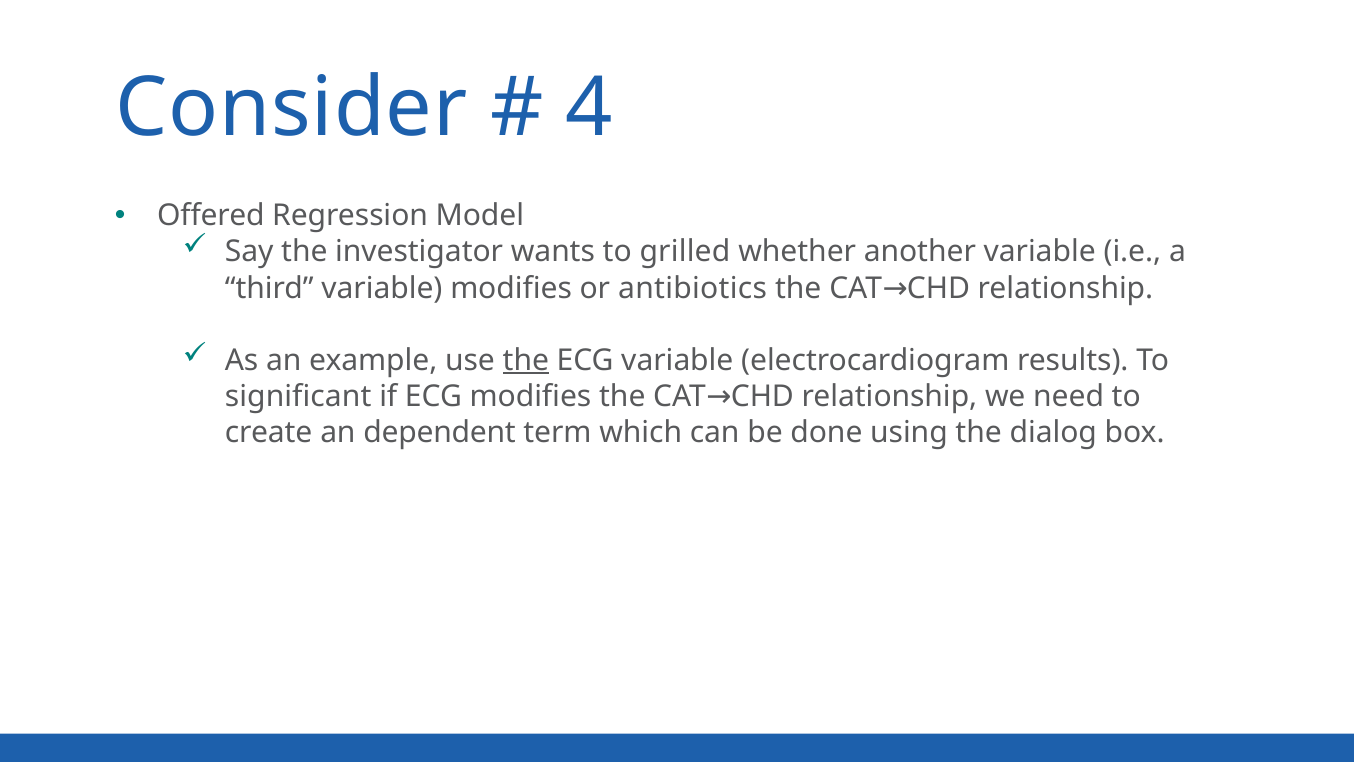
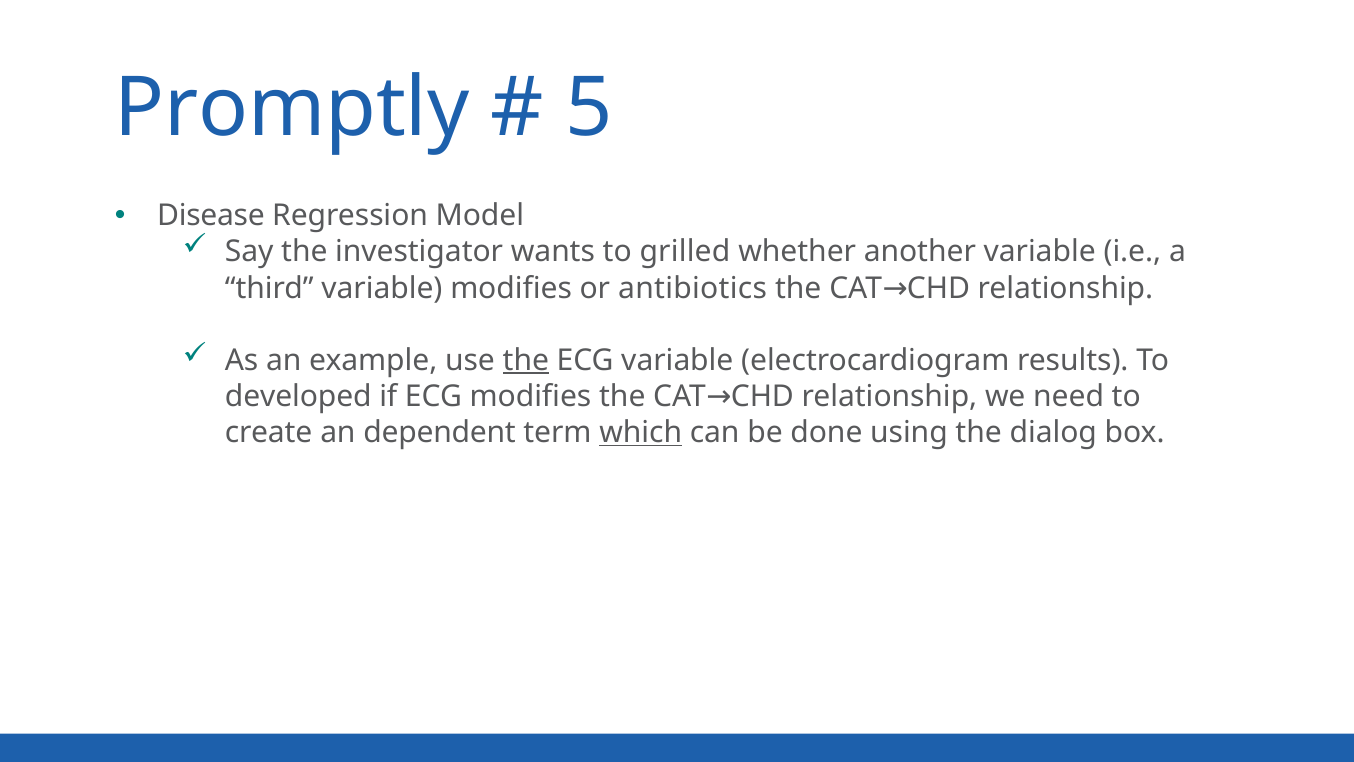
Consider: Consider -> Promptly
4: 4 -> 5
Offered: Offered -> Disease
significant: significant -> developed
which underline: none -> present
